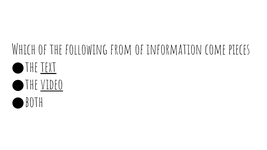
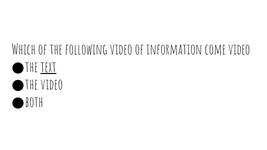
following from: from -> video
come pieces: pieces -> video
video at (52, 85) underline: present -> none
